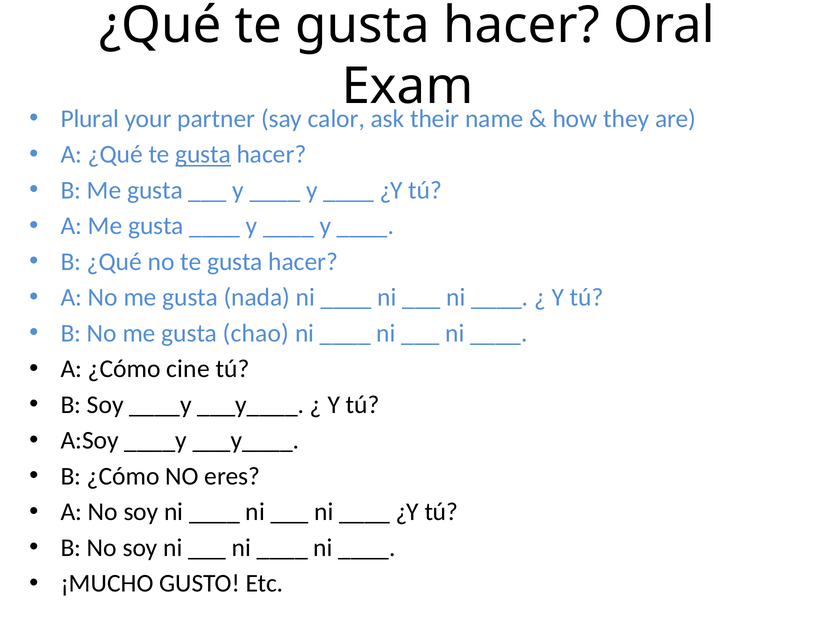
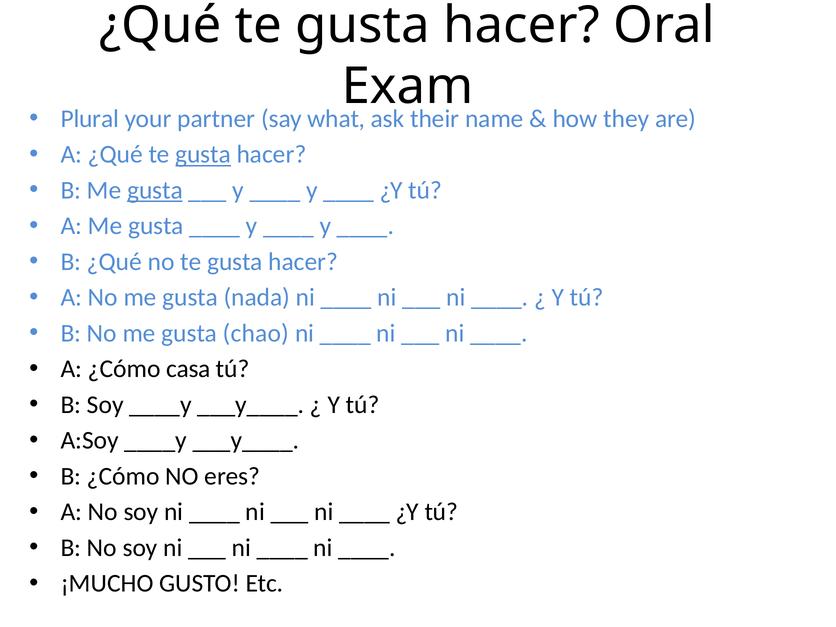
calor: calor -> what
gusta at (155, 190) underline: none -> present
cine: cine -> casa
